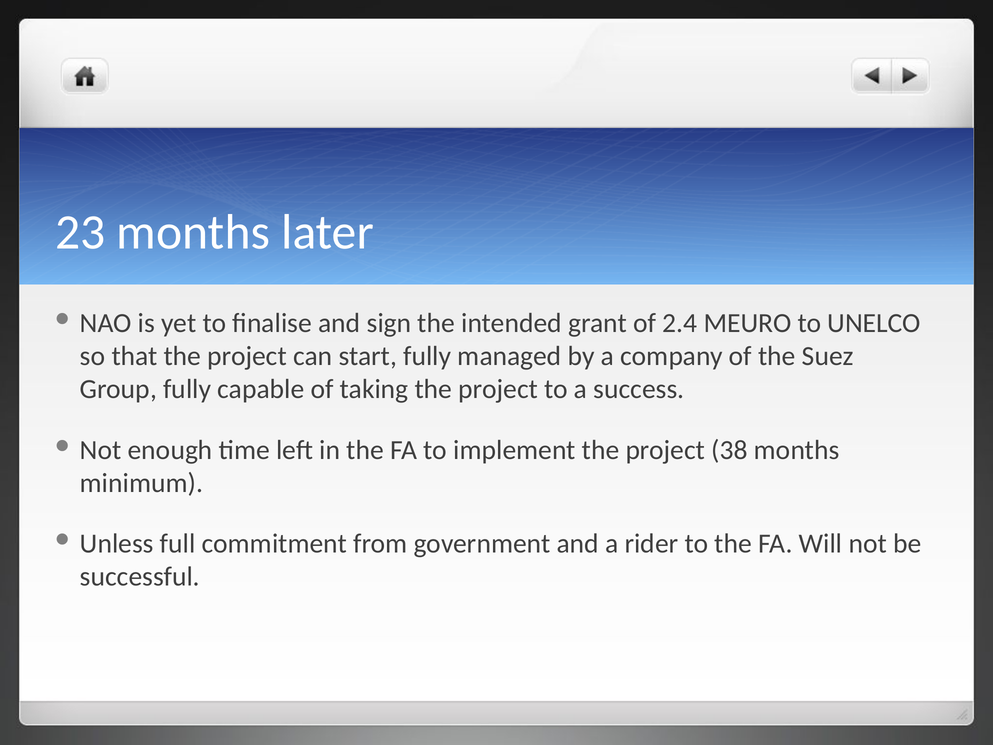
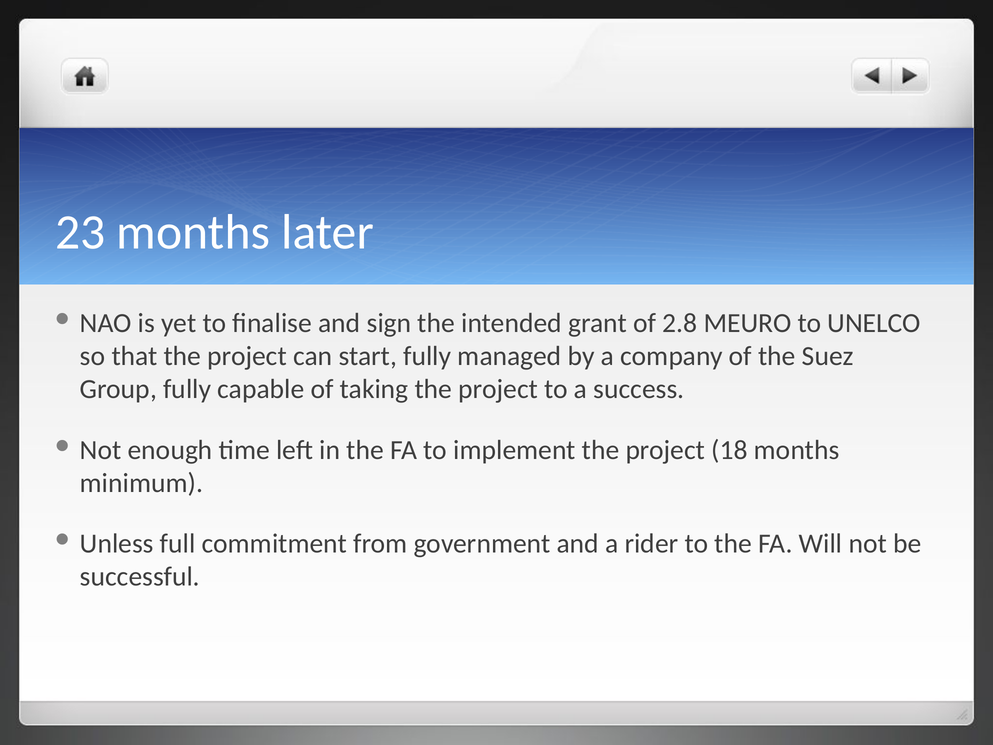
2.4: 2.4 -> 2.8
38: 38 -> 18
